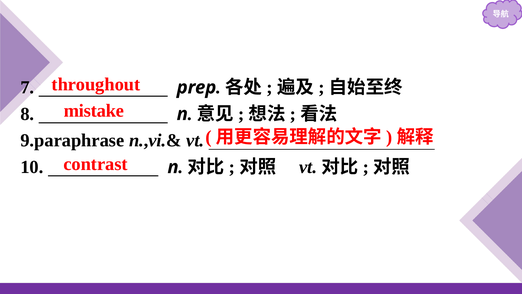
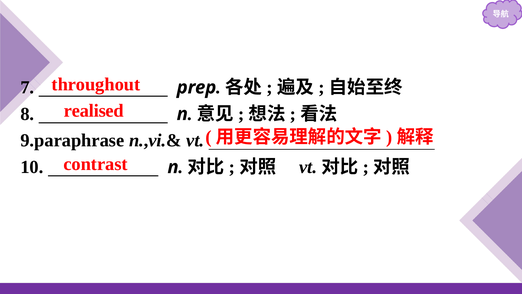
mistake: mistake -> realised
